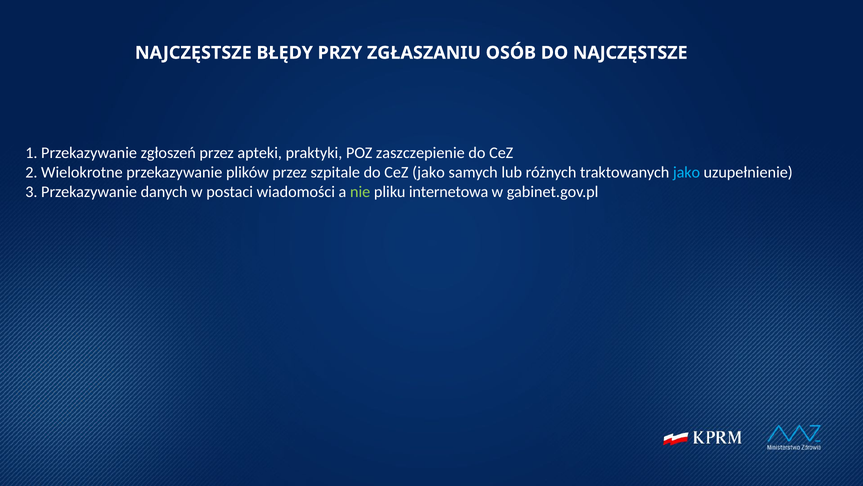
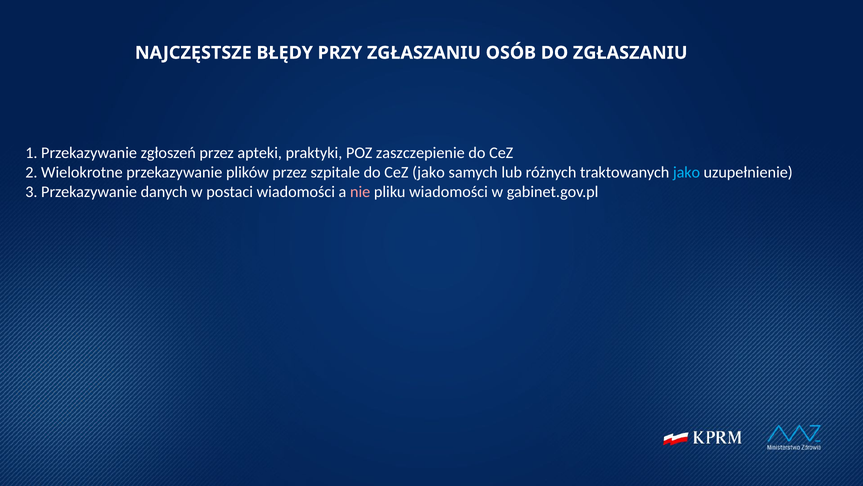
DO NAJCZĘSTSZE: NAJCZĘSTSZE -> ZGŁASZANIU
nie colour: light green -> pink
pliku internetowa: internetowa -> wiadomości
